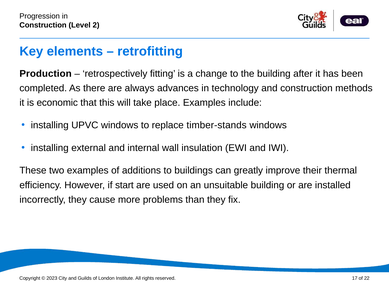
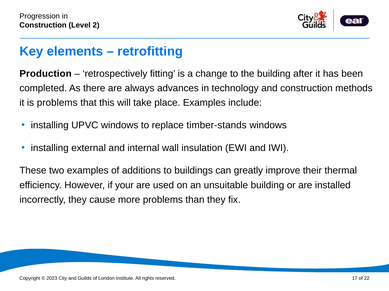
is economic: economic -> problems
start: start -> your
